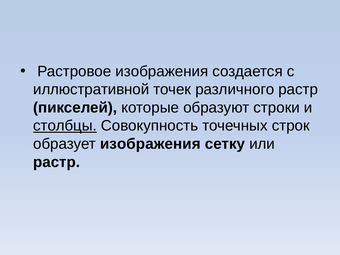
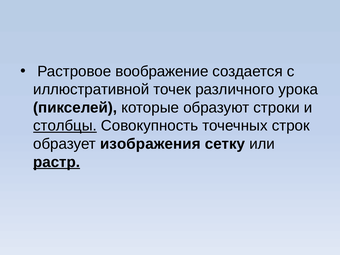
Растровое изображения: изображения -> воображение
различного растр: растр -> урока
растр at (57, 162) underline: none -> present
